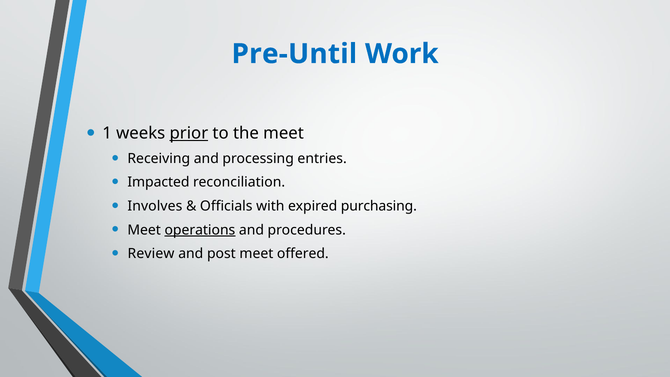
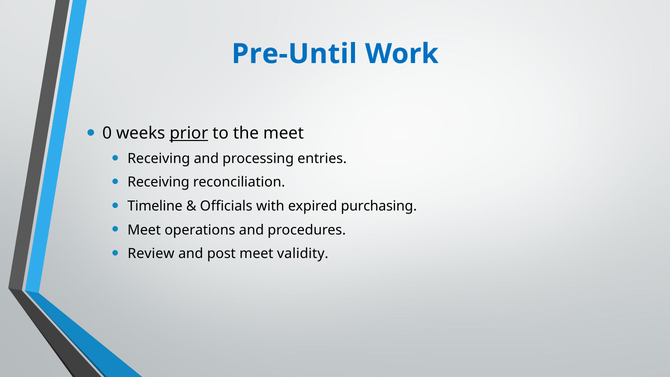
1: 1 -> 0
Impacted at (158, 182): Impacted -> Receiving
Involves: Involves -> Timeline
operations underline: present -> none
offered: offered -> validity
